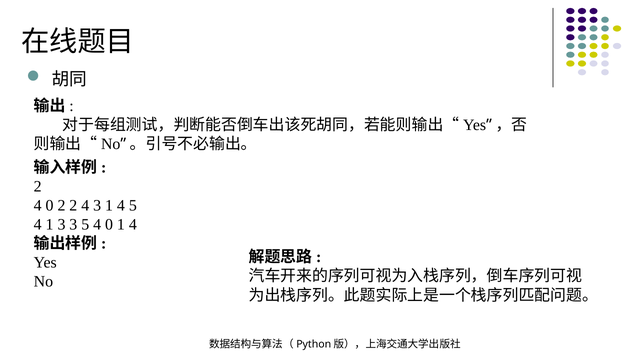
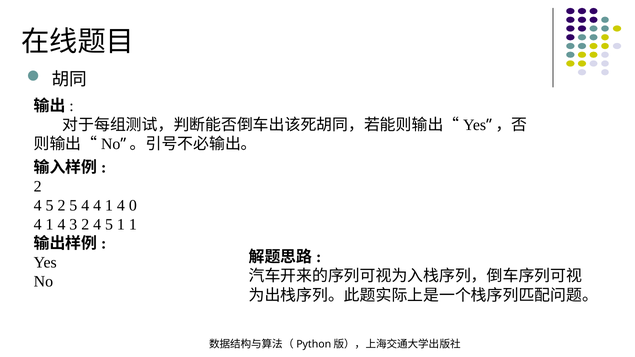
0 at (50, 205): 0 -> 5
2 2: 2 -> 5
4 3: 3 -> 4
4 5: 5 -> 0
3 at (61, 225): 3 -> 4
3 5: 5 -> 2
0 at (109, 225): 0 -> 5
4 at (133, 225): 4 -> 1
